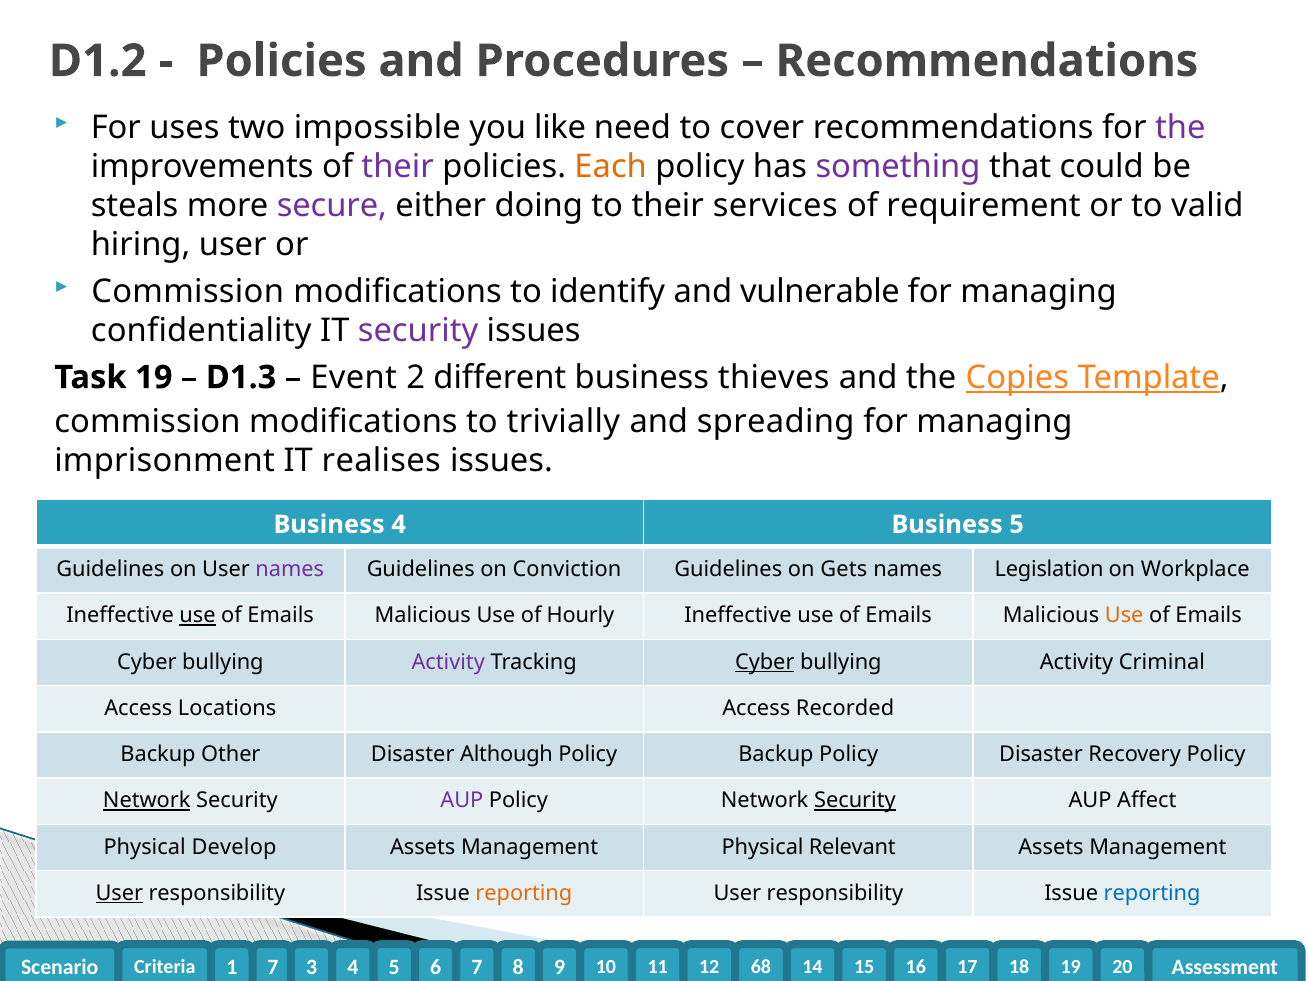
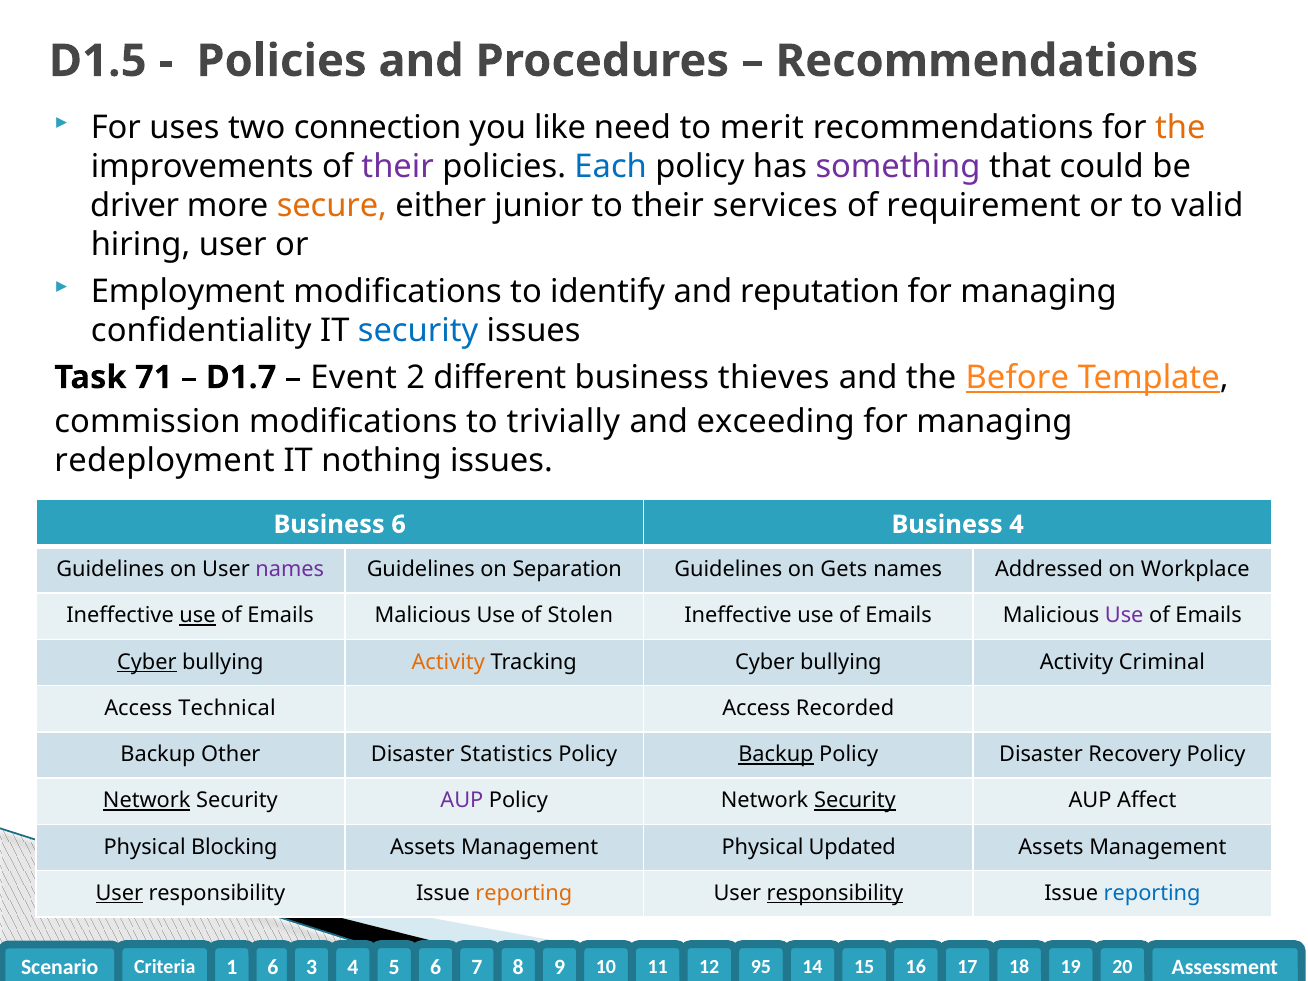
D1.2: D1.2 -> D1.5
impossible: impossible -> connection
cover: cover -> merit
the at (1180, 127) colour: purple -> orange
Each colour: orange -> blue
steals: steals -> driver
secure colour: purple -> orange
doing: doing -> junior
Commission at (188, 292): Commission -> Employment
vulnerable: vulnerable -> reputation
security at (418, 331) colour: purple -> blue
Task 19: 19 -> 71
D1.3: D1.3 -> D1.7
Copies: Copies -> Before
spreading: spreading -> exceeding
imprisonment: imprisonment -> redeployment
realises: realises -> nothing
Business 4: 4 -> 6
Business 5: 5 -> 4
Conviction: Conviction -> Separation
Legislation: Legislation -> Addressed
Hourly: Hourly -> Stolen
Use at (1124, 616) colour: orange -> purple
Cyber at (147, 662) underline: none -> present
Activity at (448, 662) colour: purple -> orange
Cyber at (765, 662) underline: present -> none
Locations: Locations -> Technical
Although: Although -> Statistics
Backup at (776, 754) underline: none -> present
Develop: Develop -> Blocking
Relevant: Relevant -> Updated
responsibility at (835, 893) underline: none -> present
1 7: 7 -> 6
68: 68 -> 95
